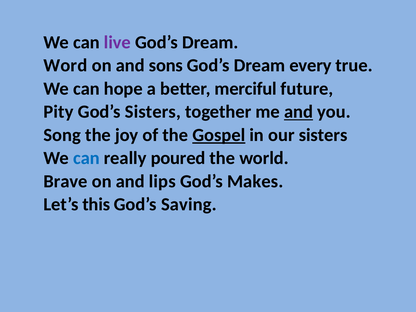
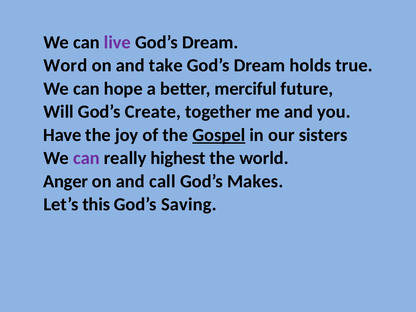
sons: sons -> take
every: every -> holds
Pity: Pity -> Will
God’s Sisters: Sisters -> Create
and at (299, 112) underline: present -> none
Song: Song -> Have
can at (86, 158) colour: blue -> purple
poured: poured -> highest
Brave: Brave -> Anger
lips: lips -> call
